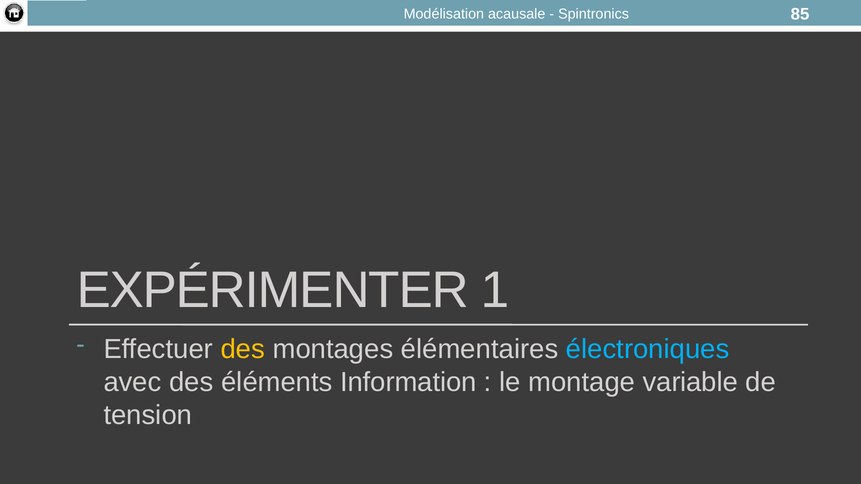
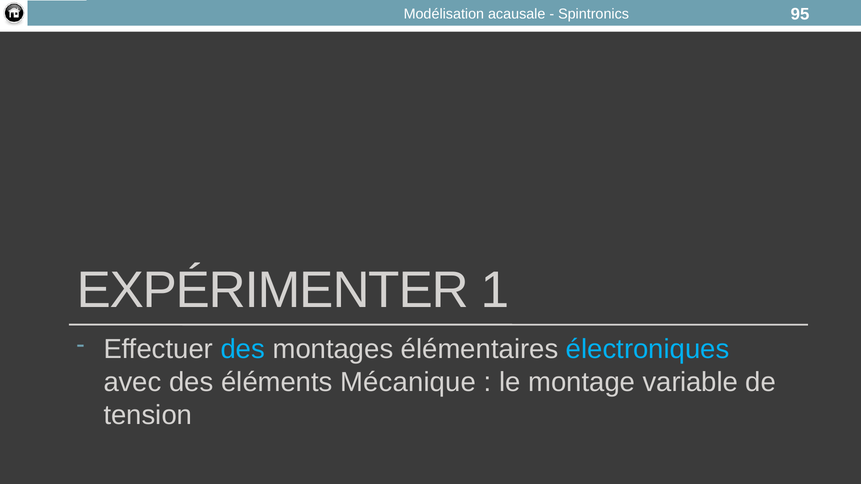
85: 85 -> 95
des at (243, 349) colour: yellow -> light blue
Information: Information -> Mécanique
